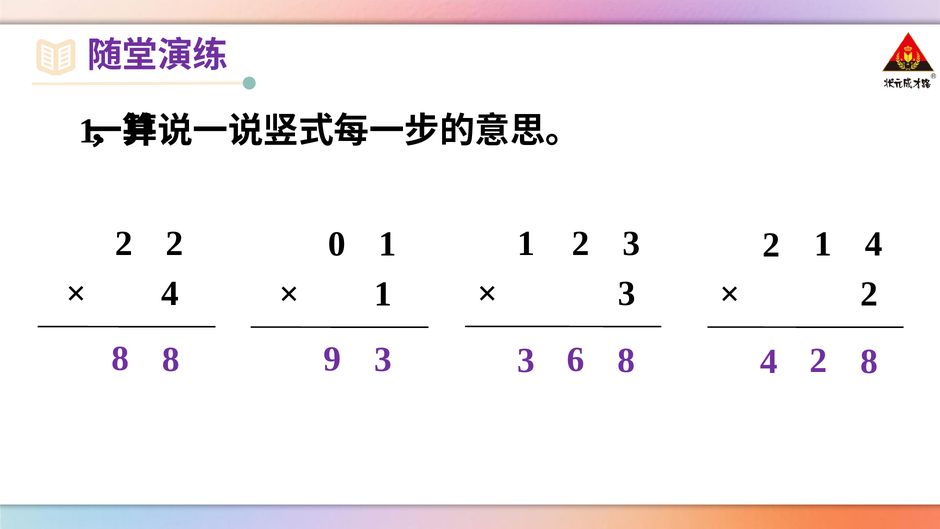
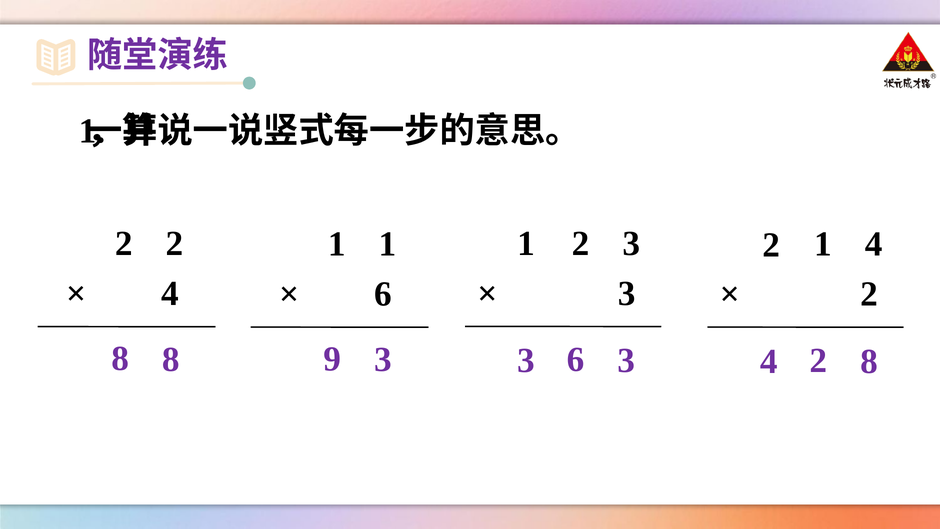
2 0: 0 -> 1
1 at (383, 294): 1 -> 6
6 8: 8 -> 3
